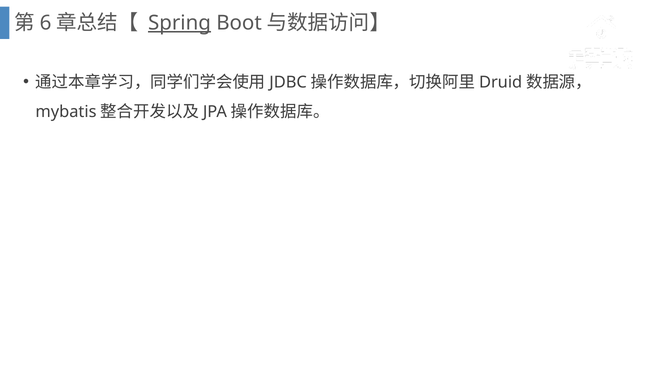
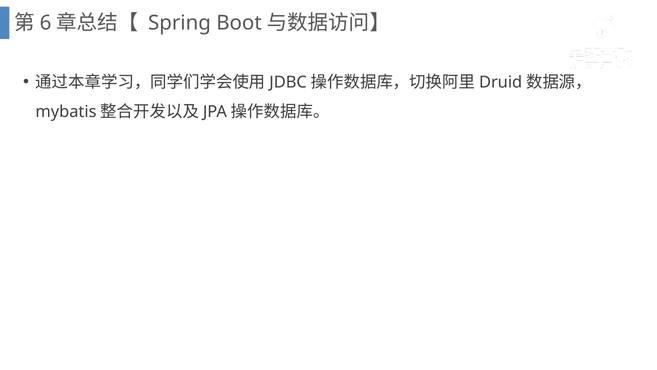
Spring underline: present -> none
